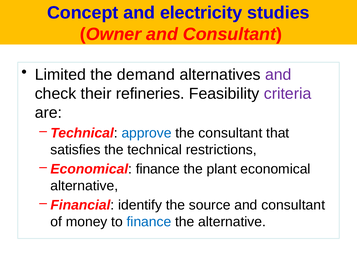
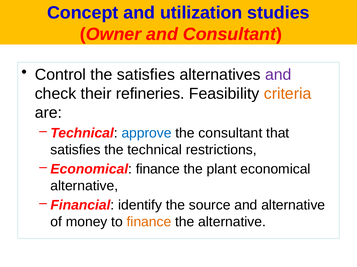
electricity: electricity -> utilization
Limited: Limited -> Control
the demand: demand -> satisfies
criteria colour: purple -> orange
source and consultant: consultant -> alternative
finance at (149, 222) colour: blue -> orange
